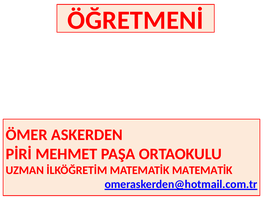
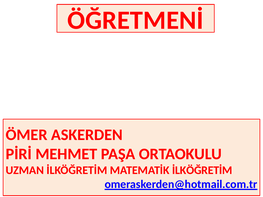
MATEMATİK MATEMATİK: MATEMATİK -> İLKÖĞRETİM
